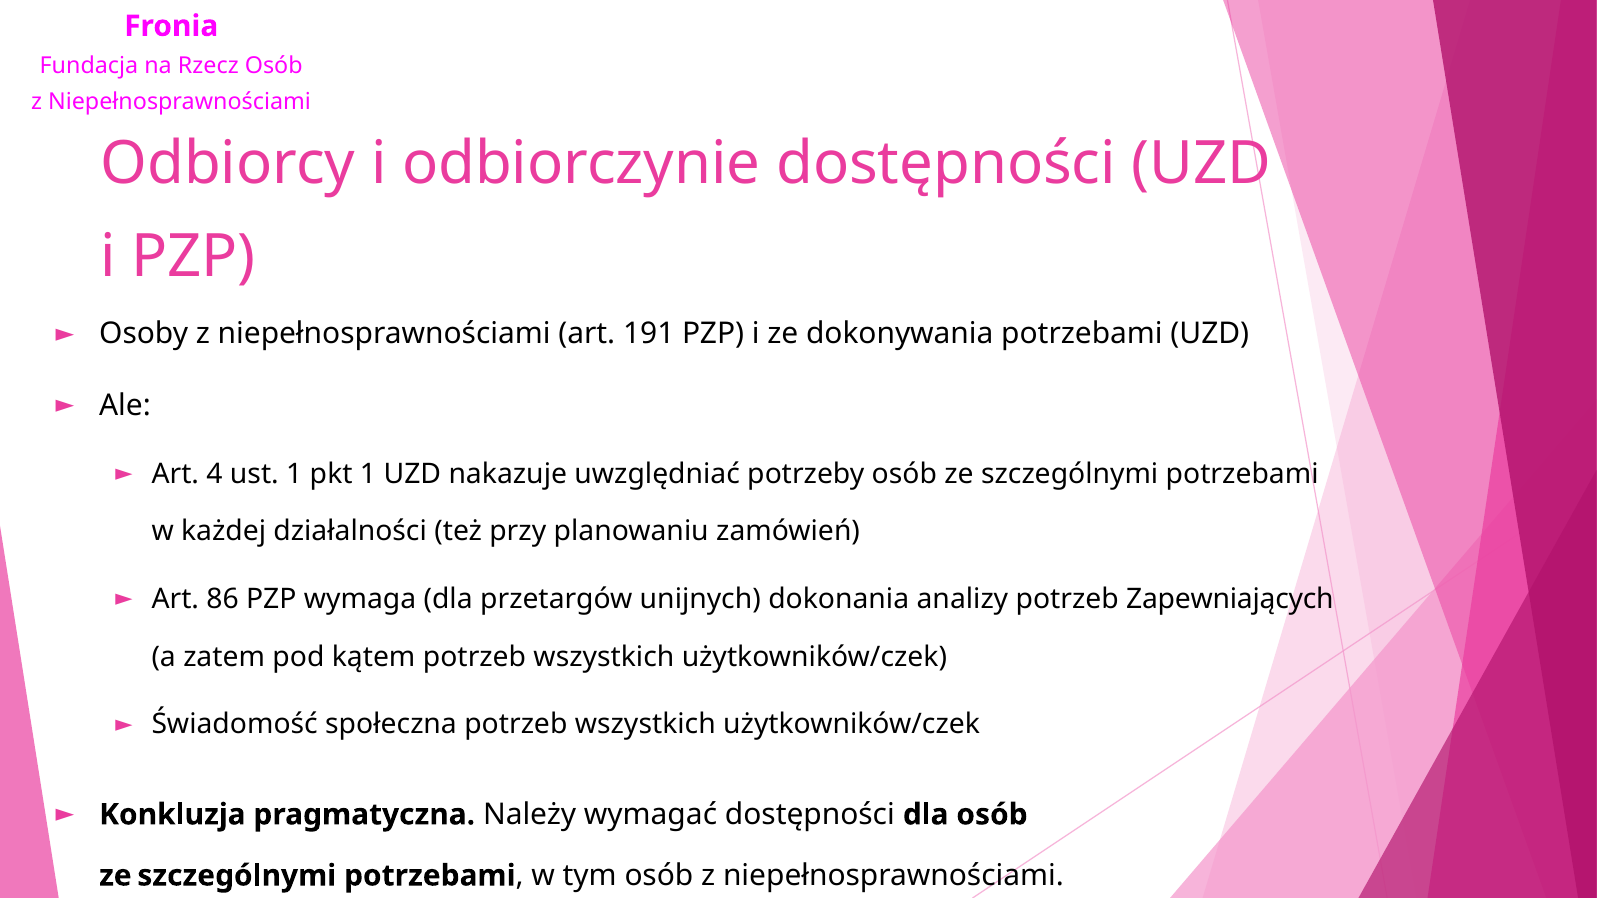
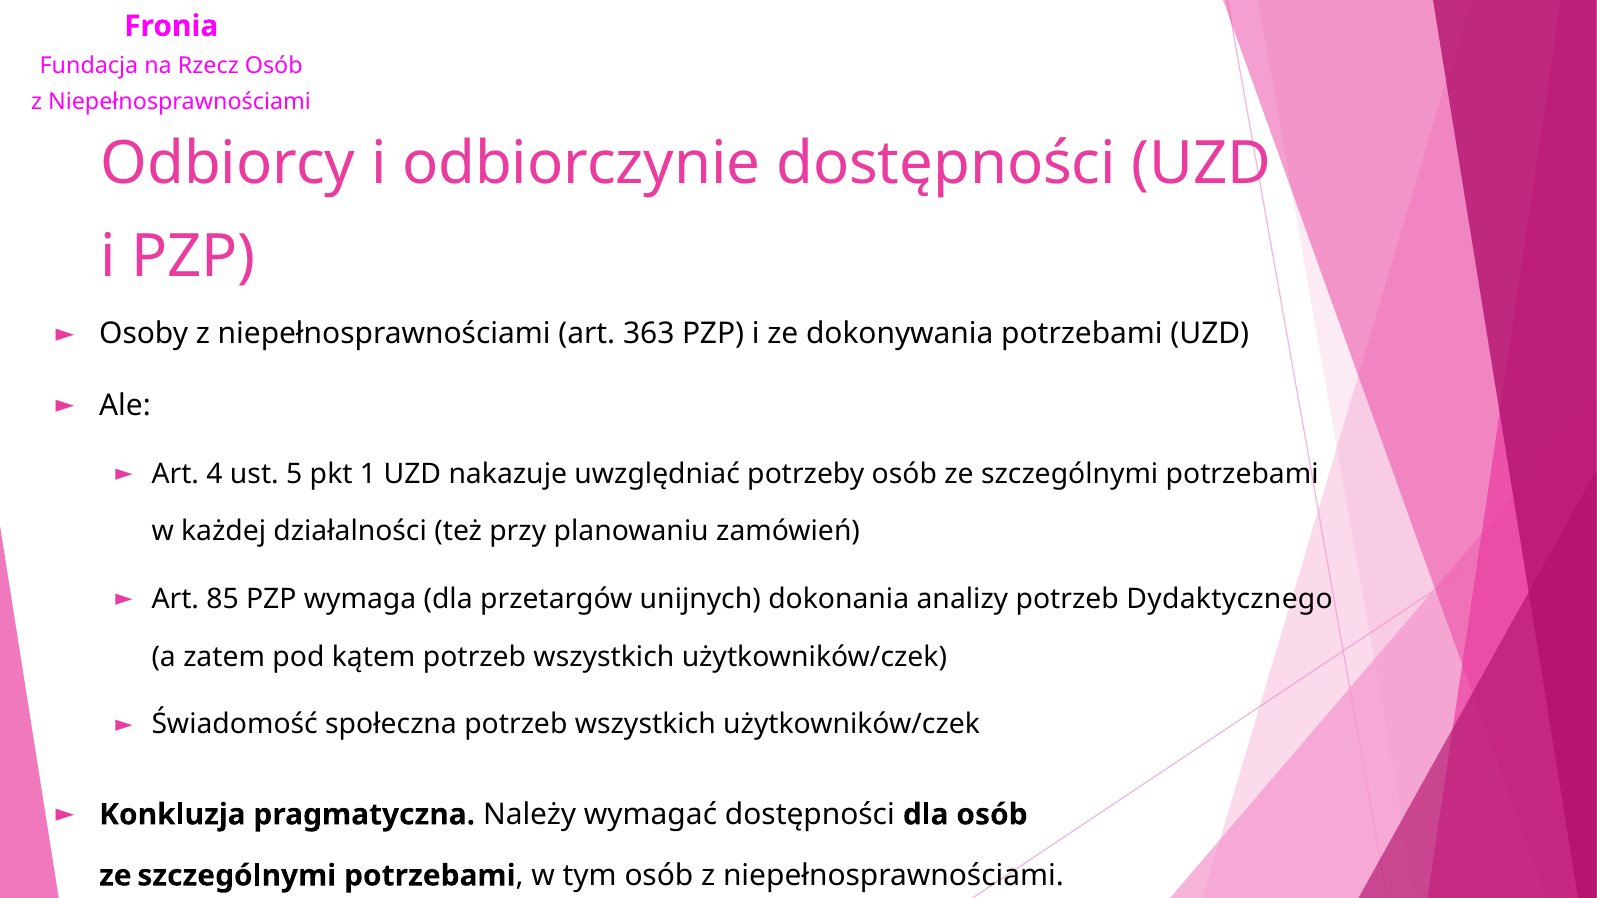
191: 191 -> 363
ust 1: 1 -> 5
86: 86 -> 85
Zapewniających: Zapewniających -> Dydaktycznego
